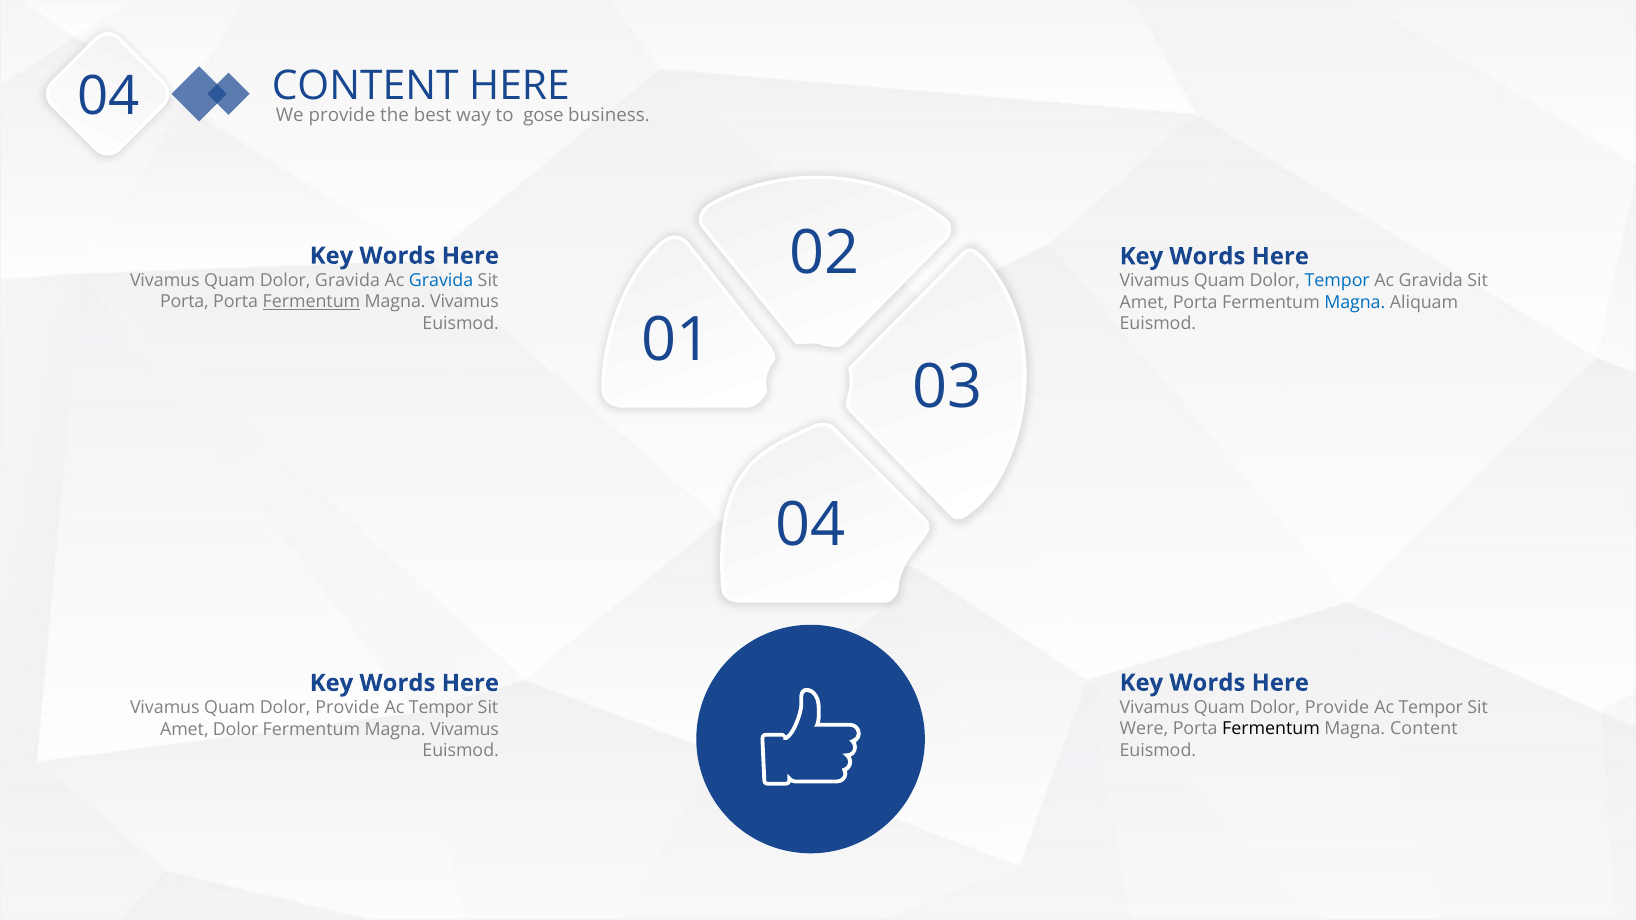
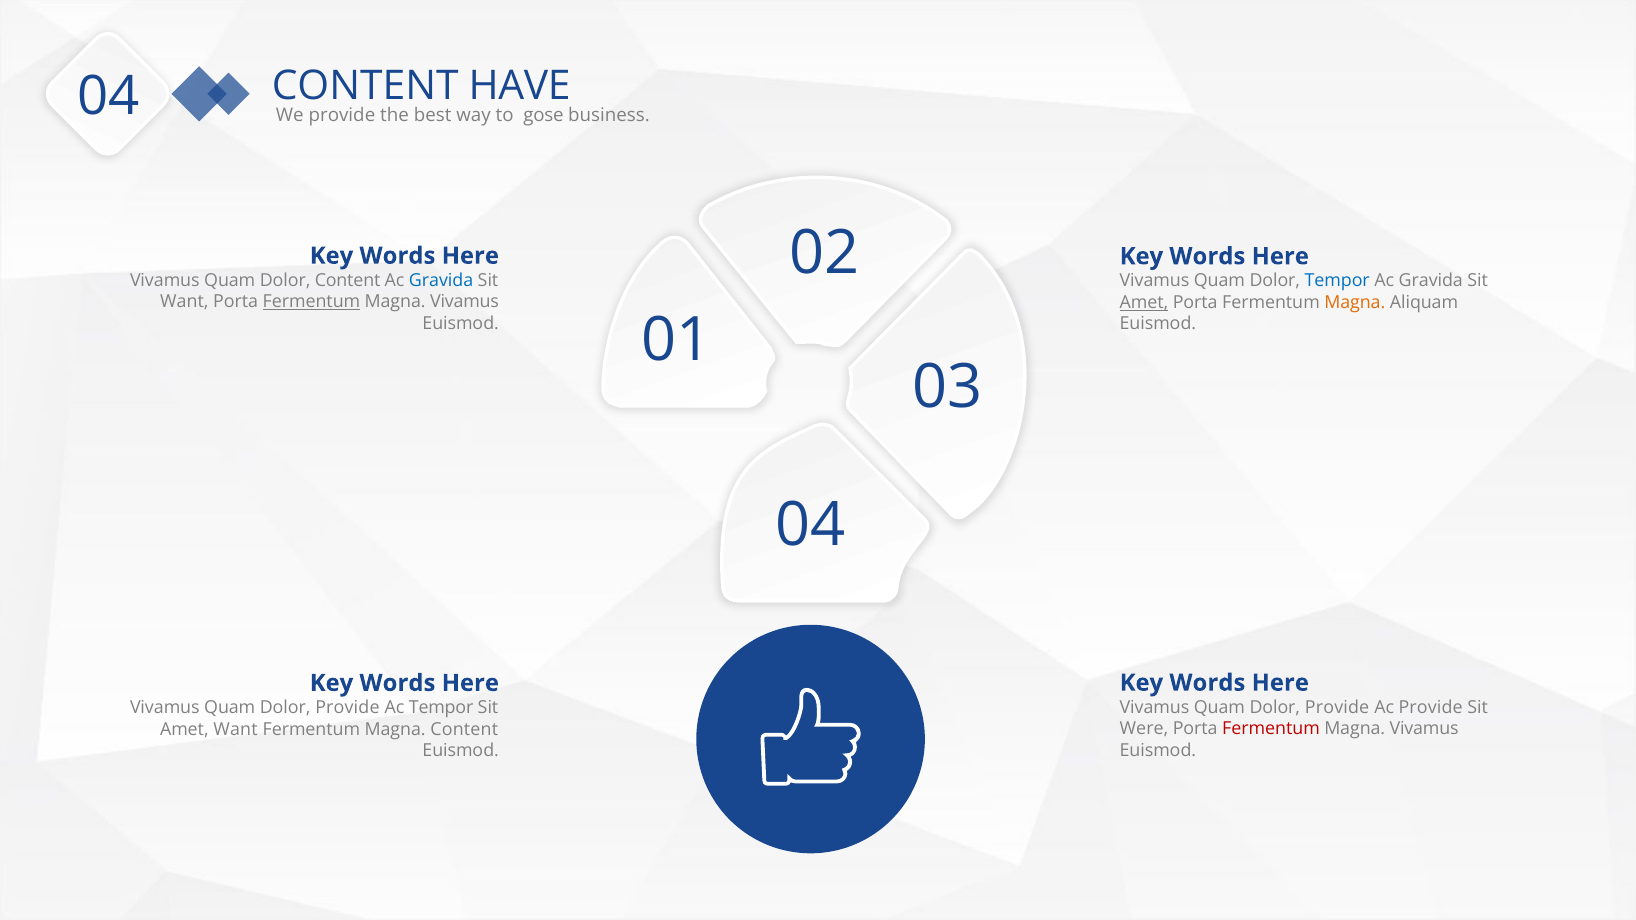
CONTENT HERE: HERE -> HAVE
Dolor Gravida: Gravida -> Content
Porta at (184, 302): Porta -> Want
Amet at (1144, 303) underline: none -> present
Magna at (1355, 303) colour: blue -> orange
Tempor at (1431, 708): Tempor -> Provide
Fermentum at (1271, 729) colour: black -> red
Content at (1424, 729): Content -> Vivamus
Amet Dolor: Dolor -> Want
Vivamus at (465, 729): Vivamus -> Content
